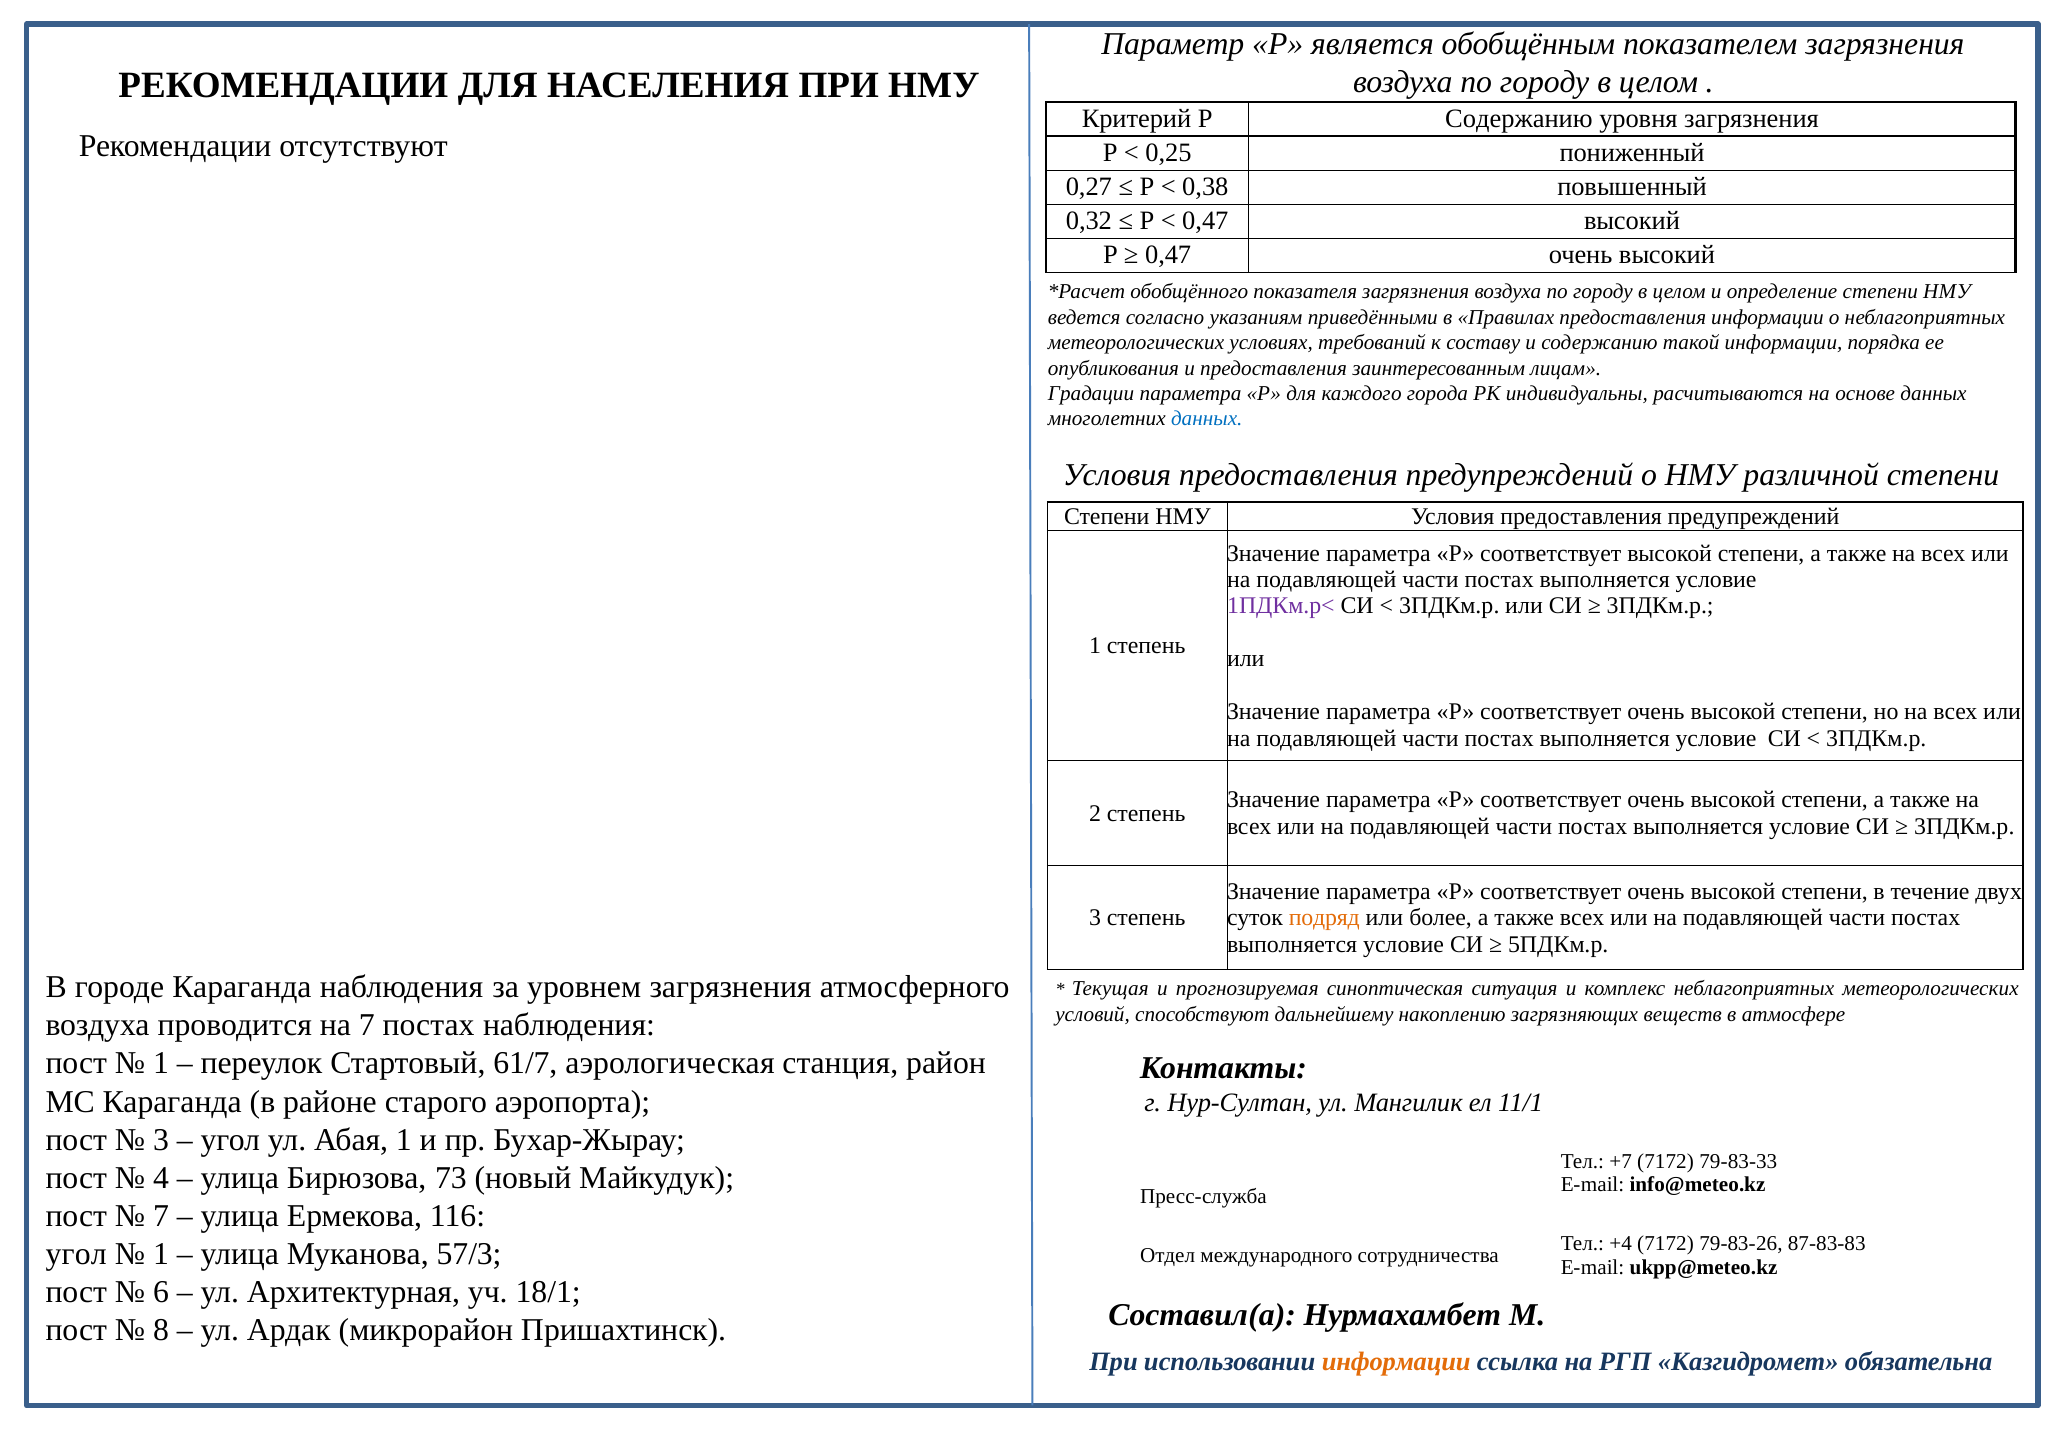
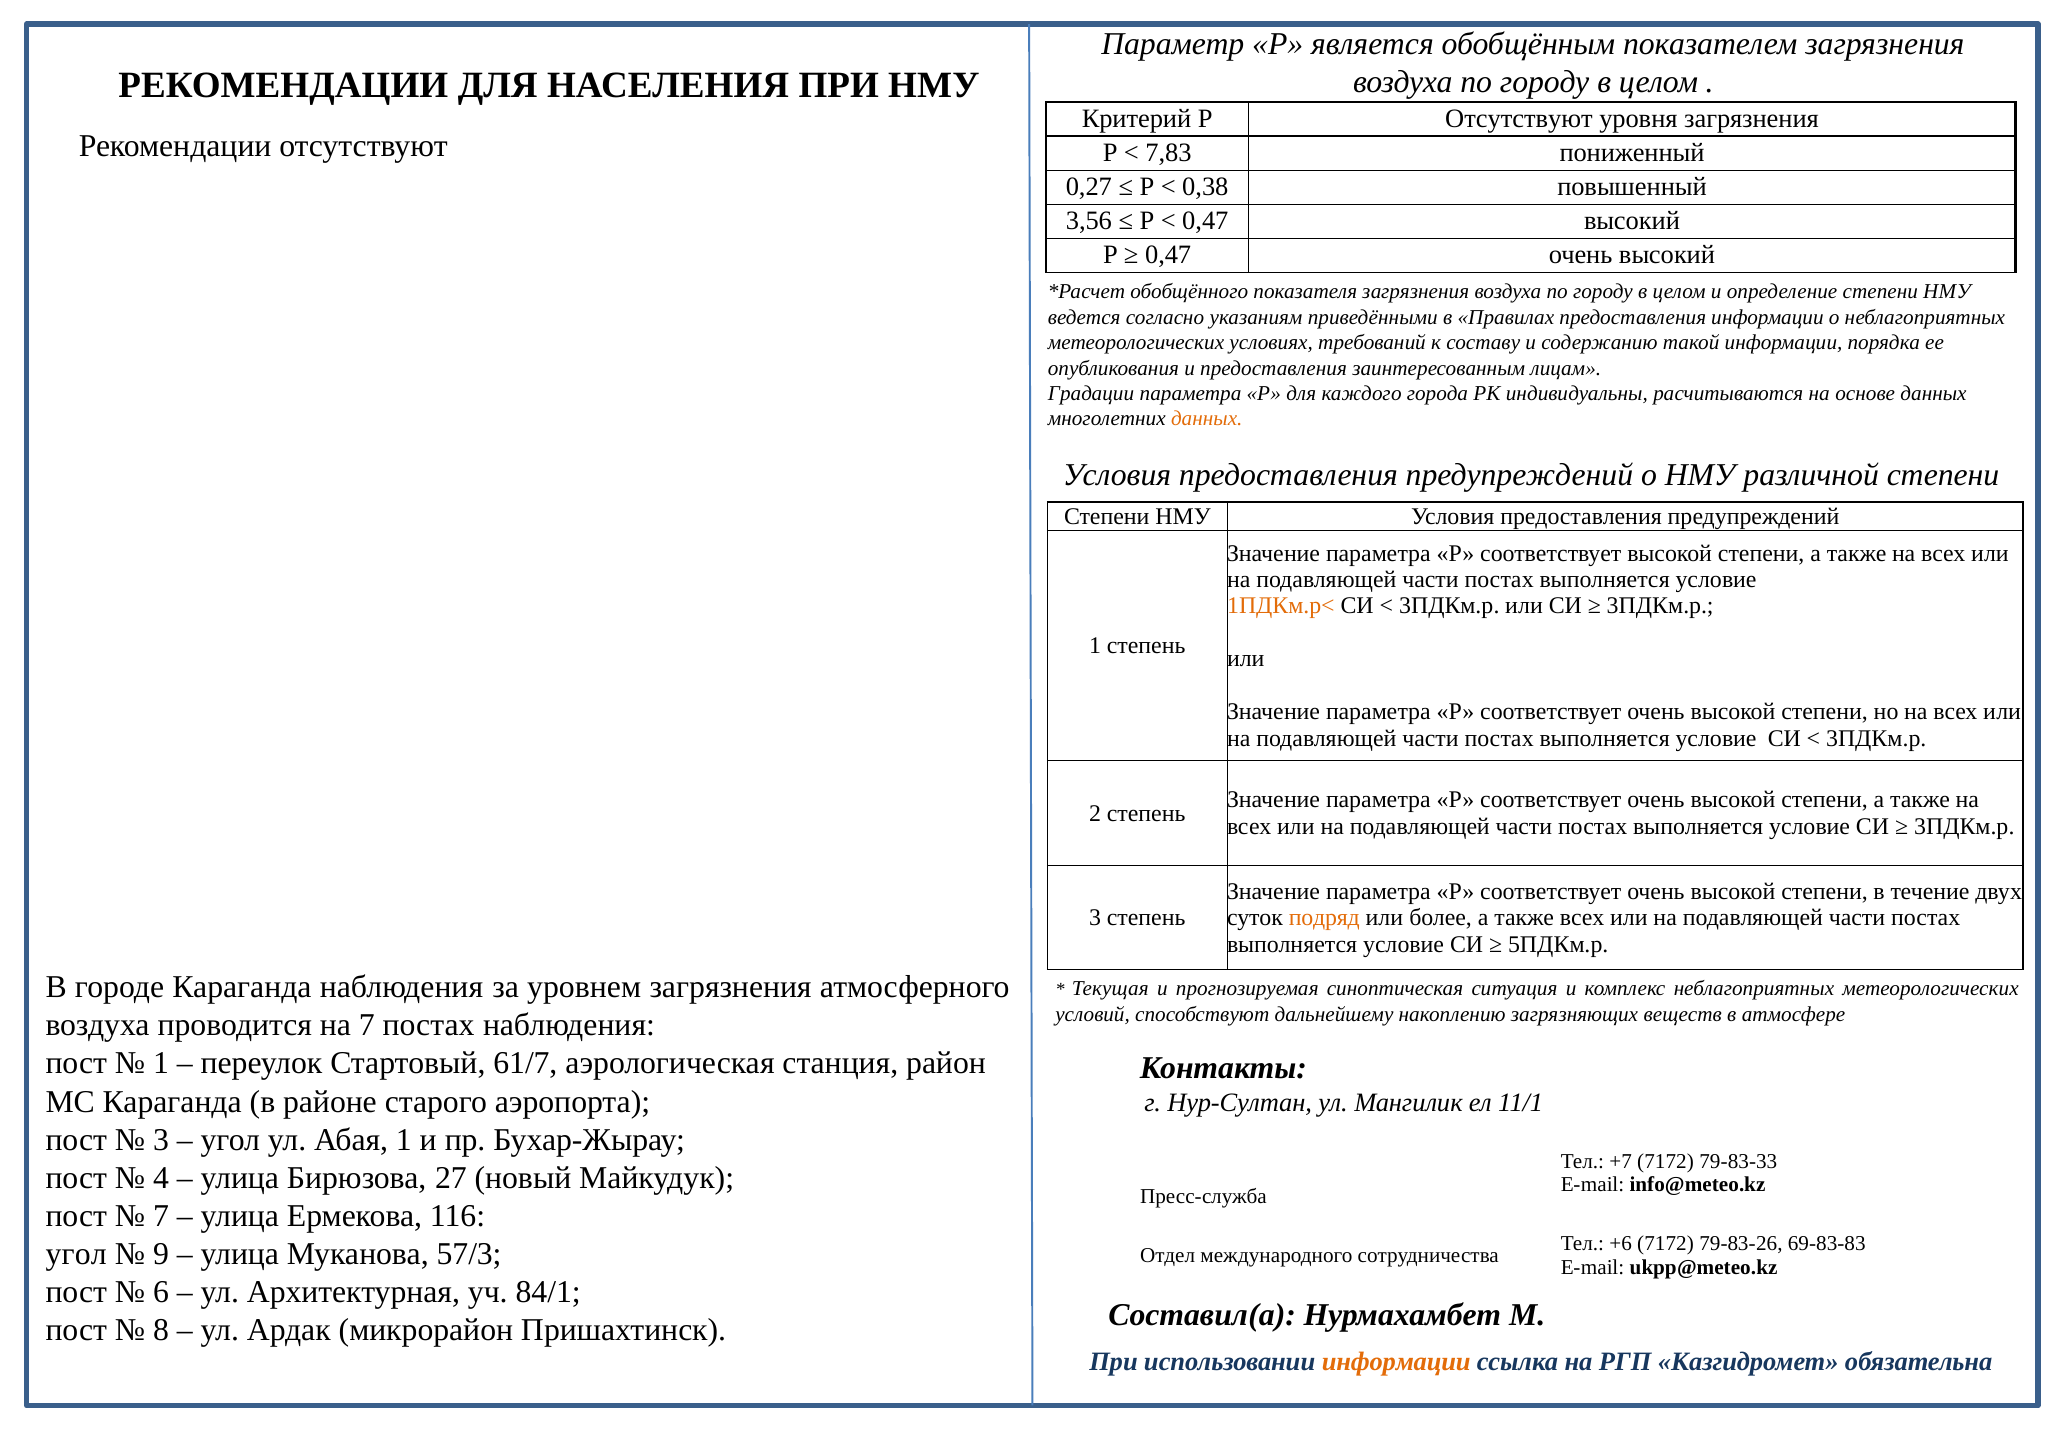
Р Содержанию: Содержанию -> Отсутствуют
0,25: 0,25 -> 7,83
0,32: 0,32 -> 3,56
данных at (1207, 419) colour: blue -> orange
1ПДКм.р< colour: purple -> orange
73: 73 -> 27
+4: +4 -> +6
87-83-83: 87-83-83 -> 69-83-83
1 at (161, 1254): 1 -> 9
18/1: 18/1 -> 84/1
